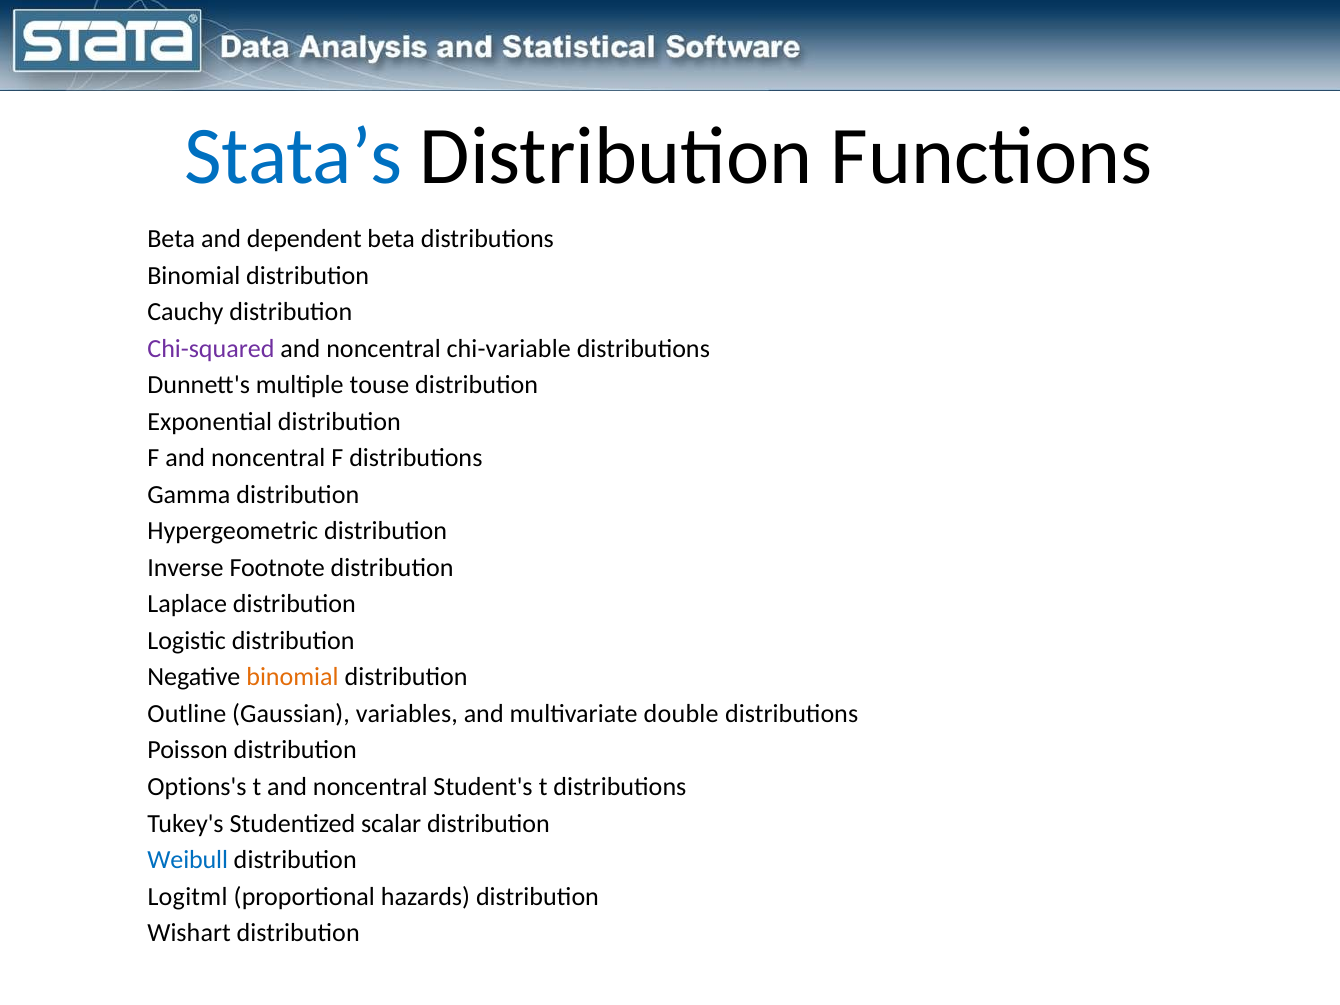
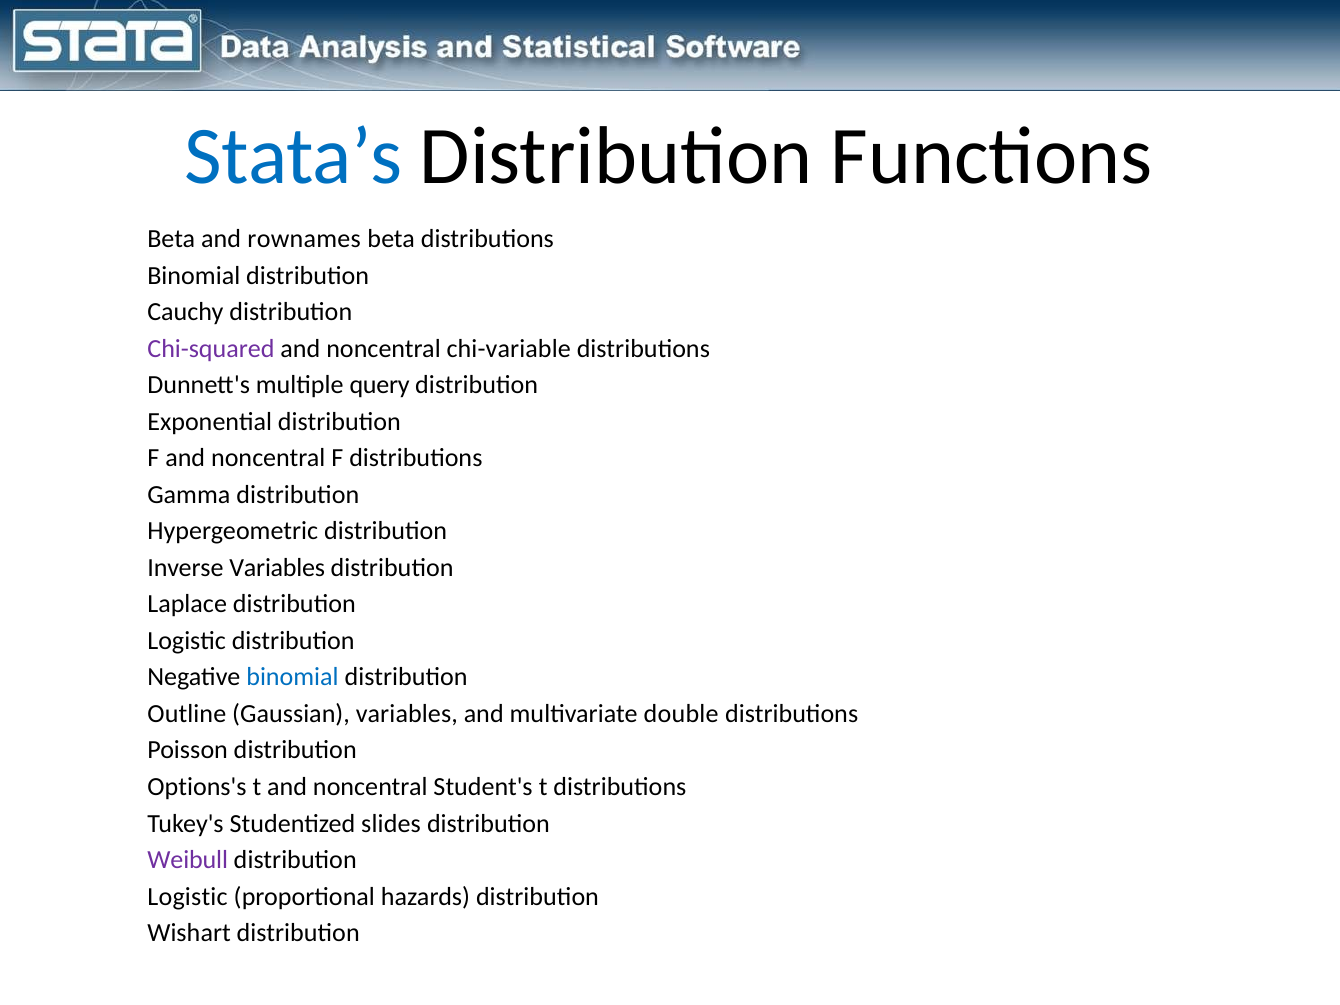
dependent: dependent -> rownames
touse: touse -> query
Inverse Footnote: Footnote -> Variables
binomial at (293, 677) colour: orange -> blue
scalar: scalar -> slides
Weibull colour: blue -> purple
Logitml at (188, 896): Logitml -> Logistic
